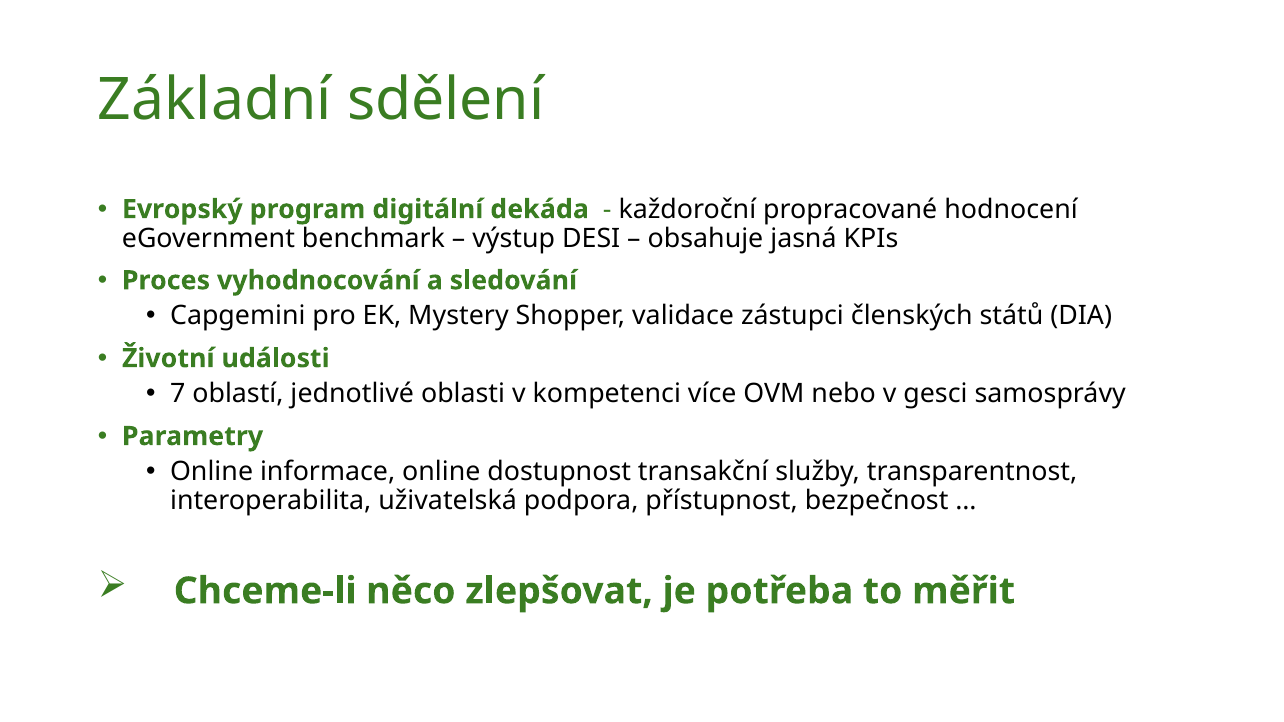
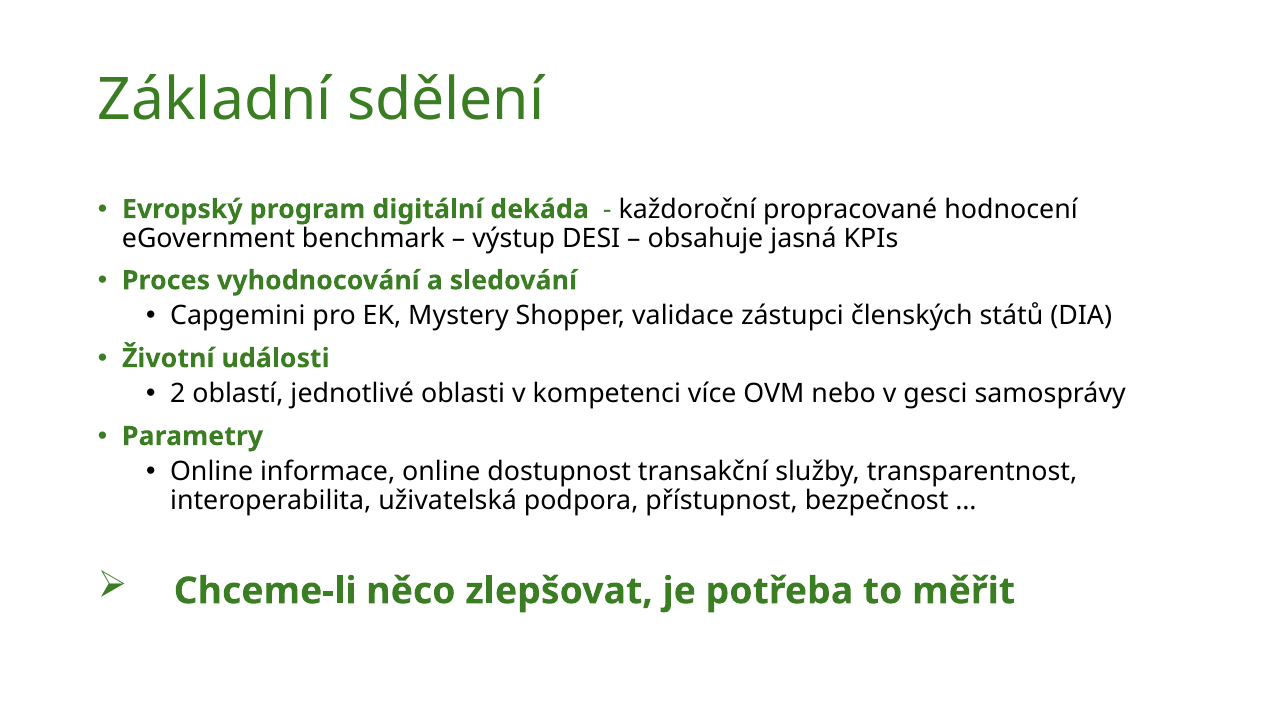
7: 7 -> 2
